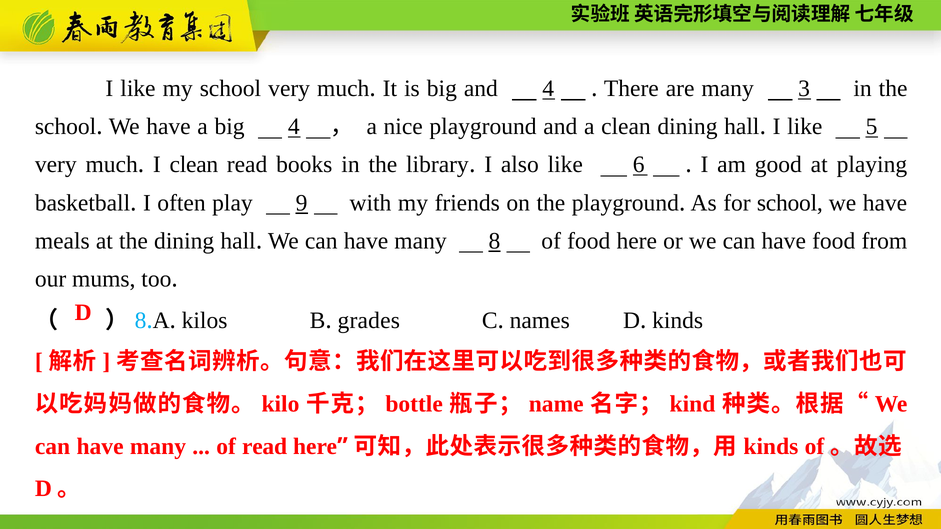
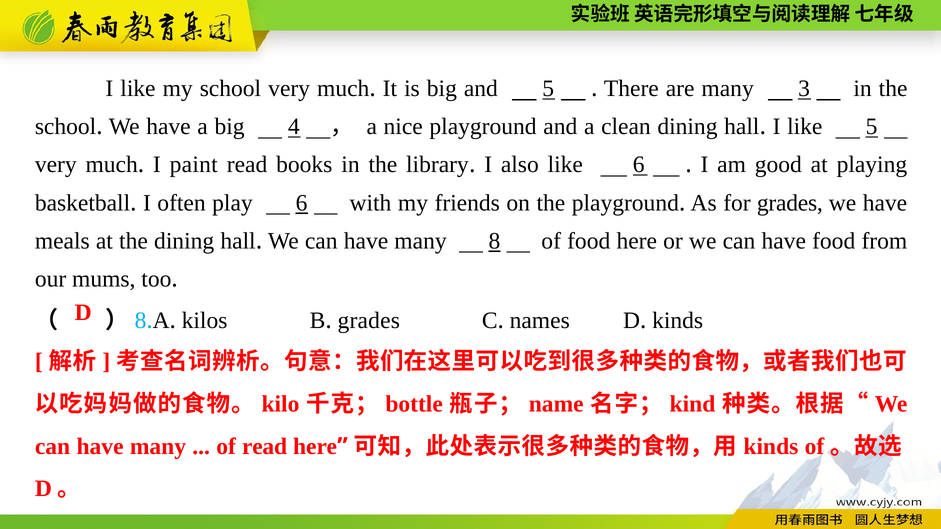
and 4: 4 -> 5
I clean: clean -> paint
play 9: 9 -> 6
for school: school -> grades
